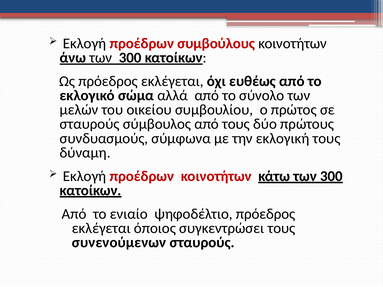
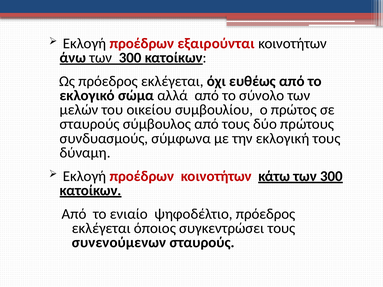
συμβούλους: συμβούλους -> εξαιρούνται
